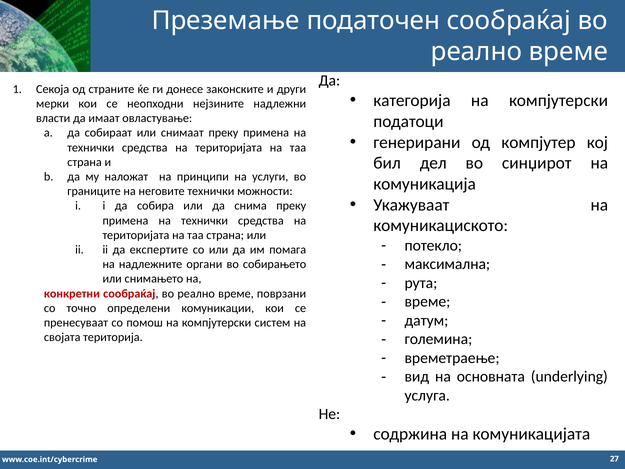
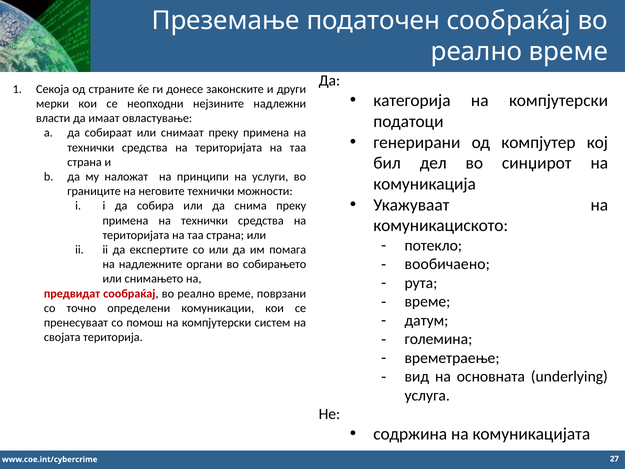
максимална: максимална -> вообичаено
конкретни: конкретни -> предвидат
